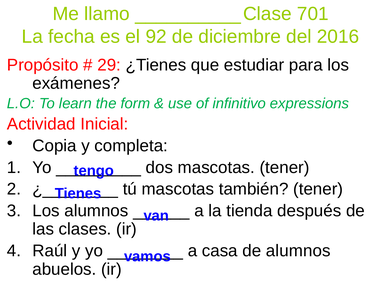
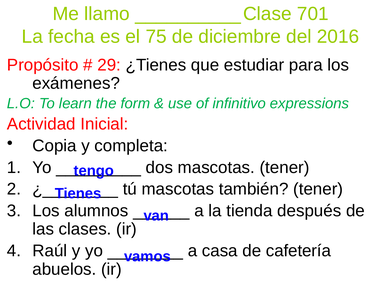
92: 92 -> 75
de alumnos: alumnos -> cafetería
